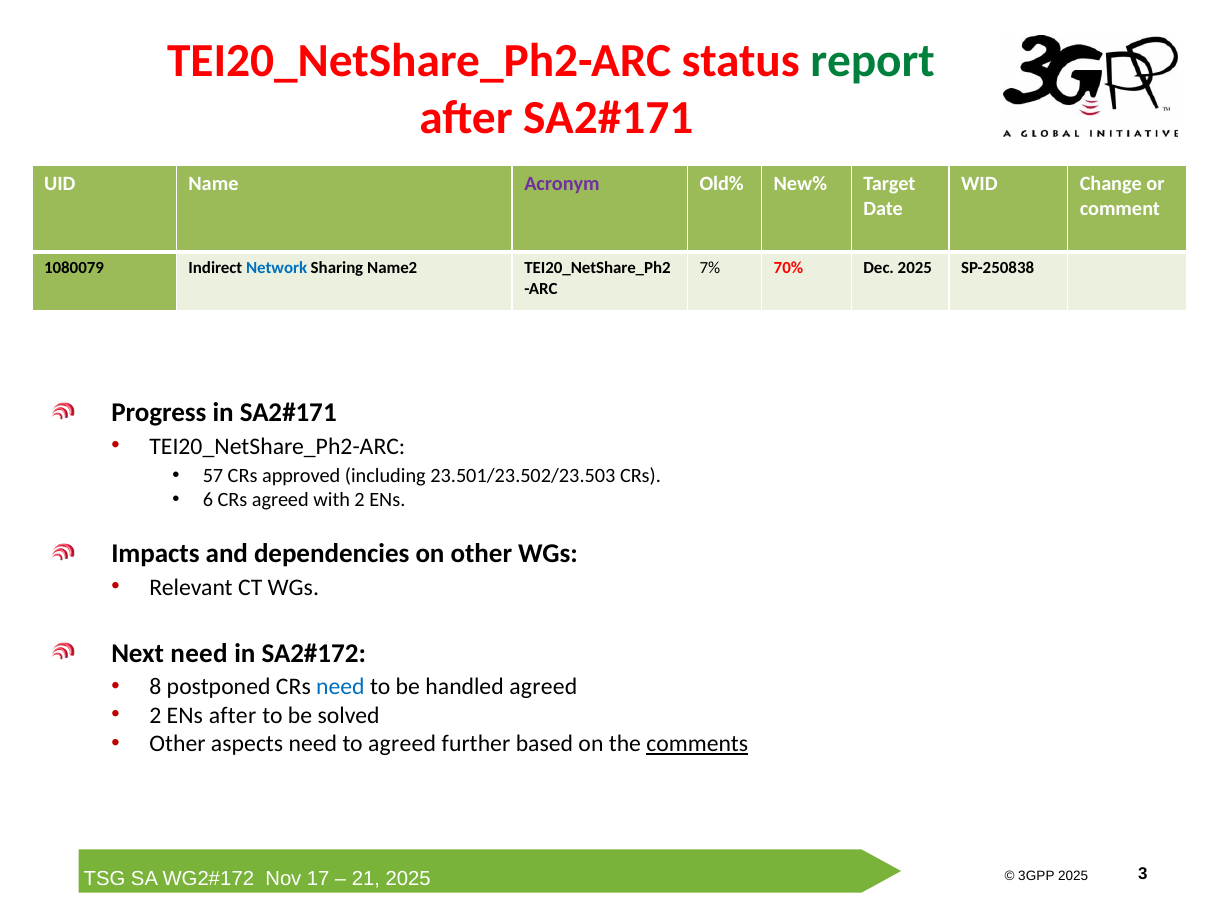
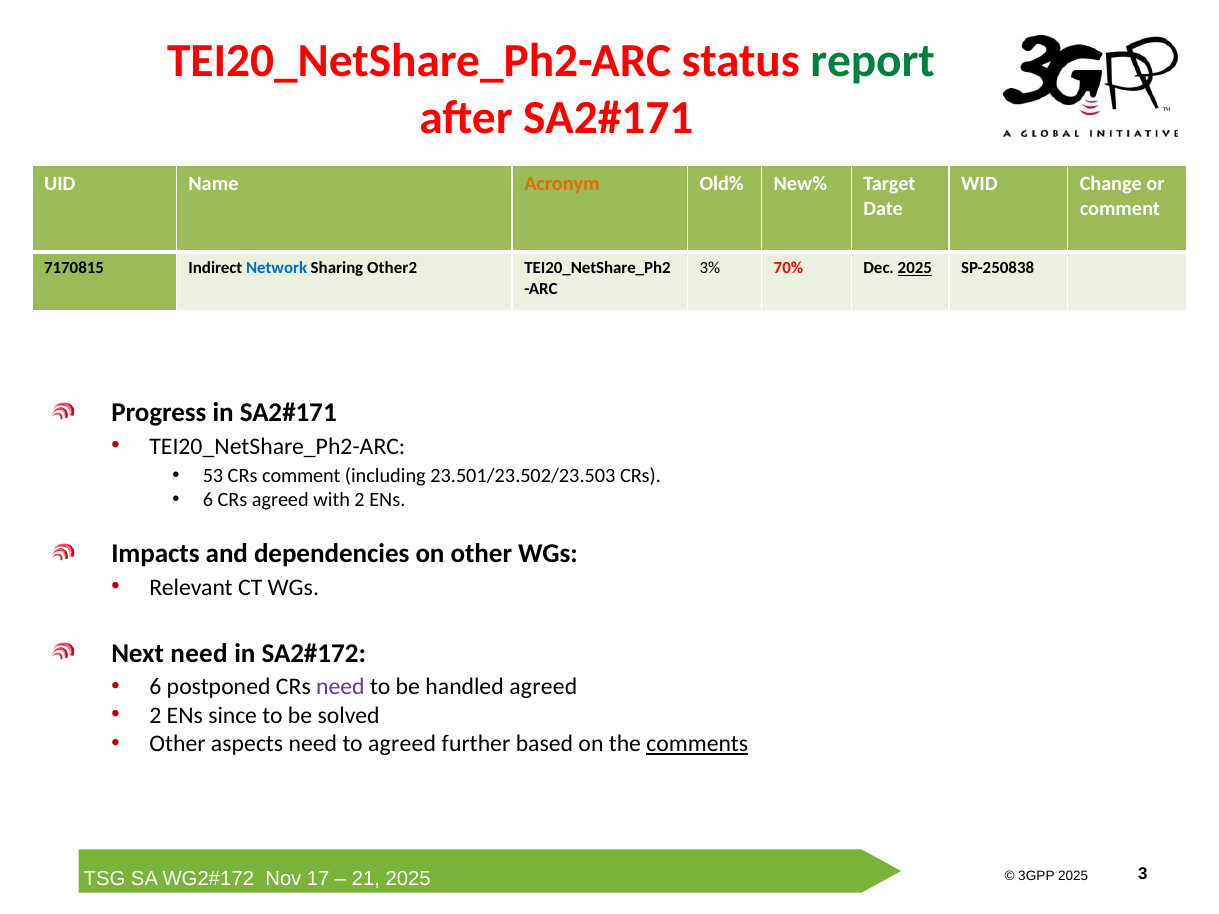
Acronym colour: purple -> orange
1080079: 1080079 -> 7170815
Name2: Name2 -> Other2
7%: 7% -> 3%
2025 at (915, 268) underline: none -> present
57: 57 -> 53
CRs approved: approved -> comment
8 at (155, 687): 8 -> 6
need at (340, 687) colour: blue -> purple
ENs after: after -> since
